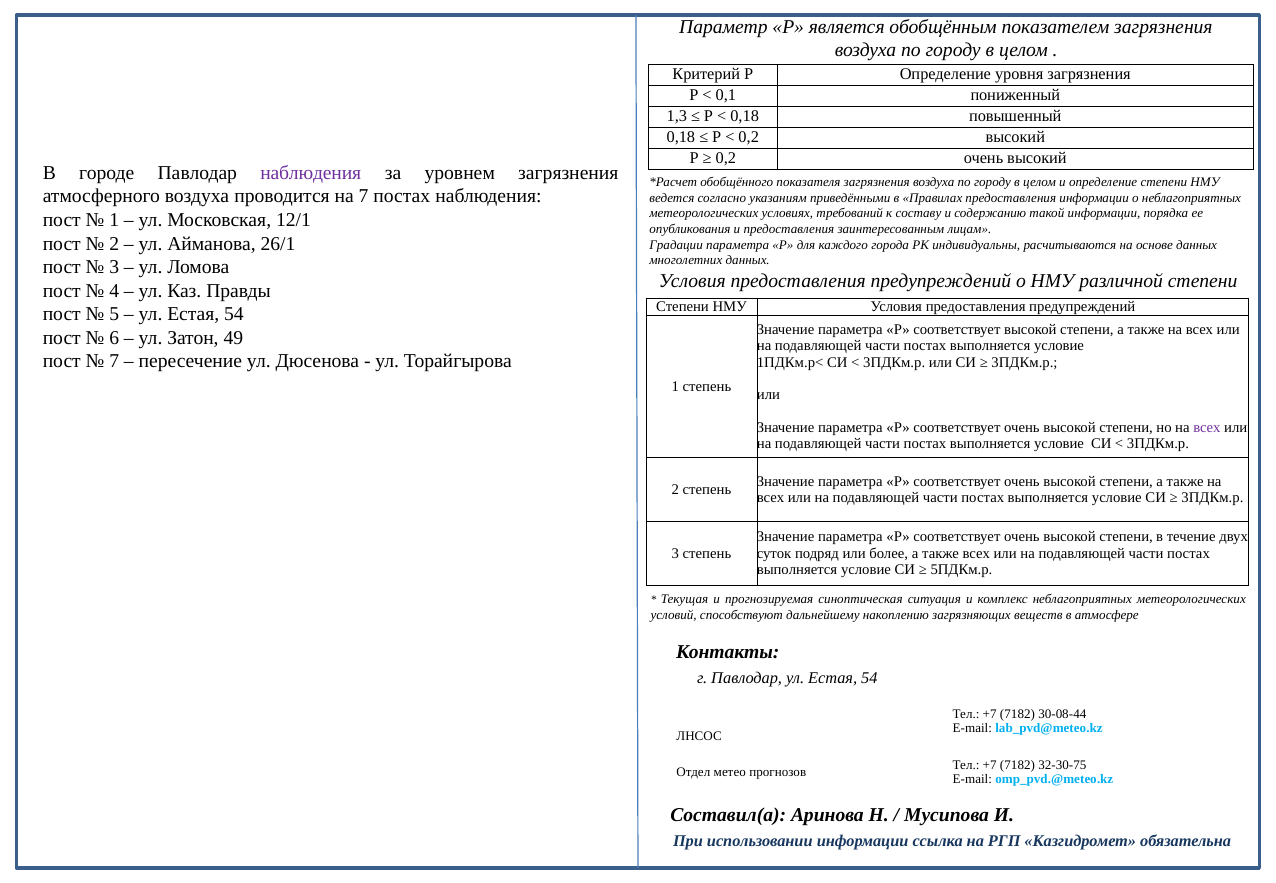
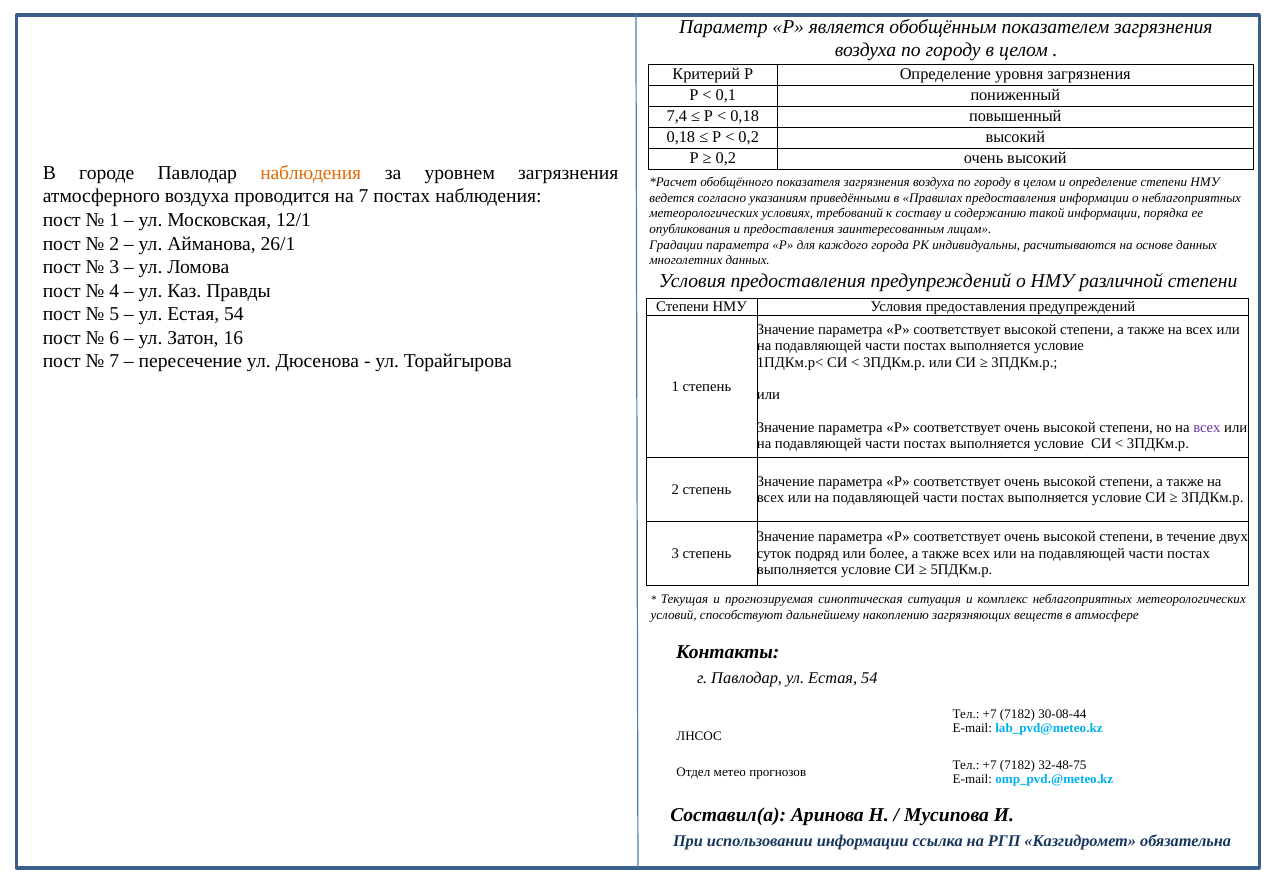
1,3: 1,3 -> 7,4
наблюдения at (311, 173) colour: purple -> orange
49: 49 -> 16
32-30-75: 32-30-75 -> 32-48-75
